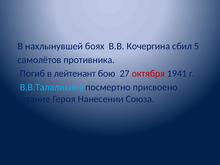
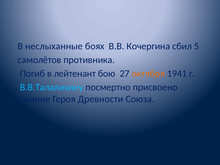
нахлынувшей: нахлынувшей -> неслыханные
октября colour: red -> orange
Нанесении: Нанесении -> Древности
